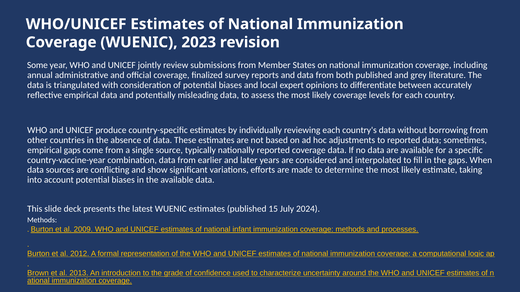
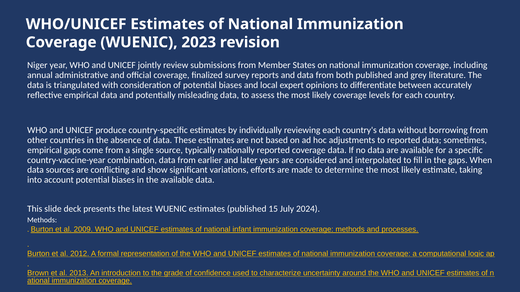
Some: Some -> Niger
